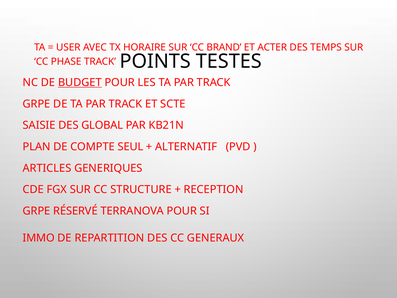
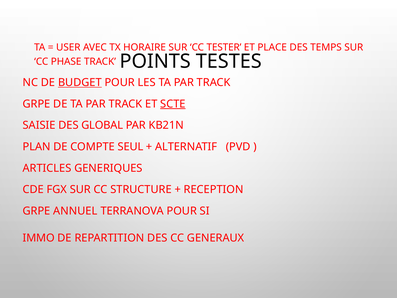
BRAND: BRAND -> TESTER
ACTER: ACTER -> PLACE
SCTE underline: none -> present
RÉSERVÉ: RÉSERVÉ -> ANNUEL
